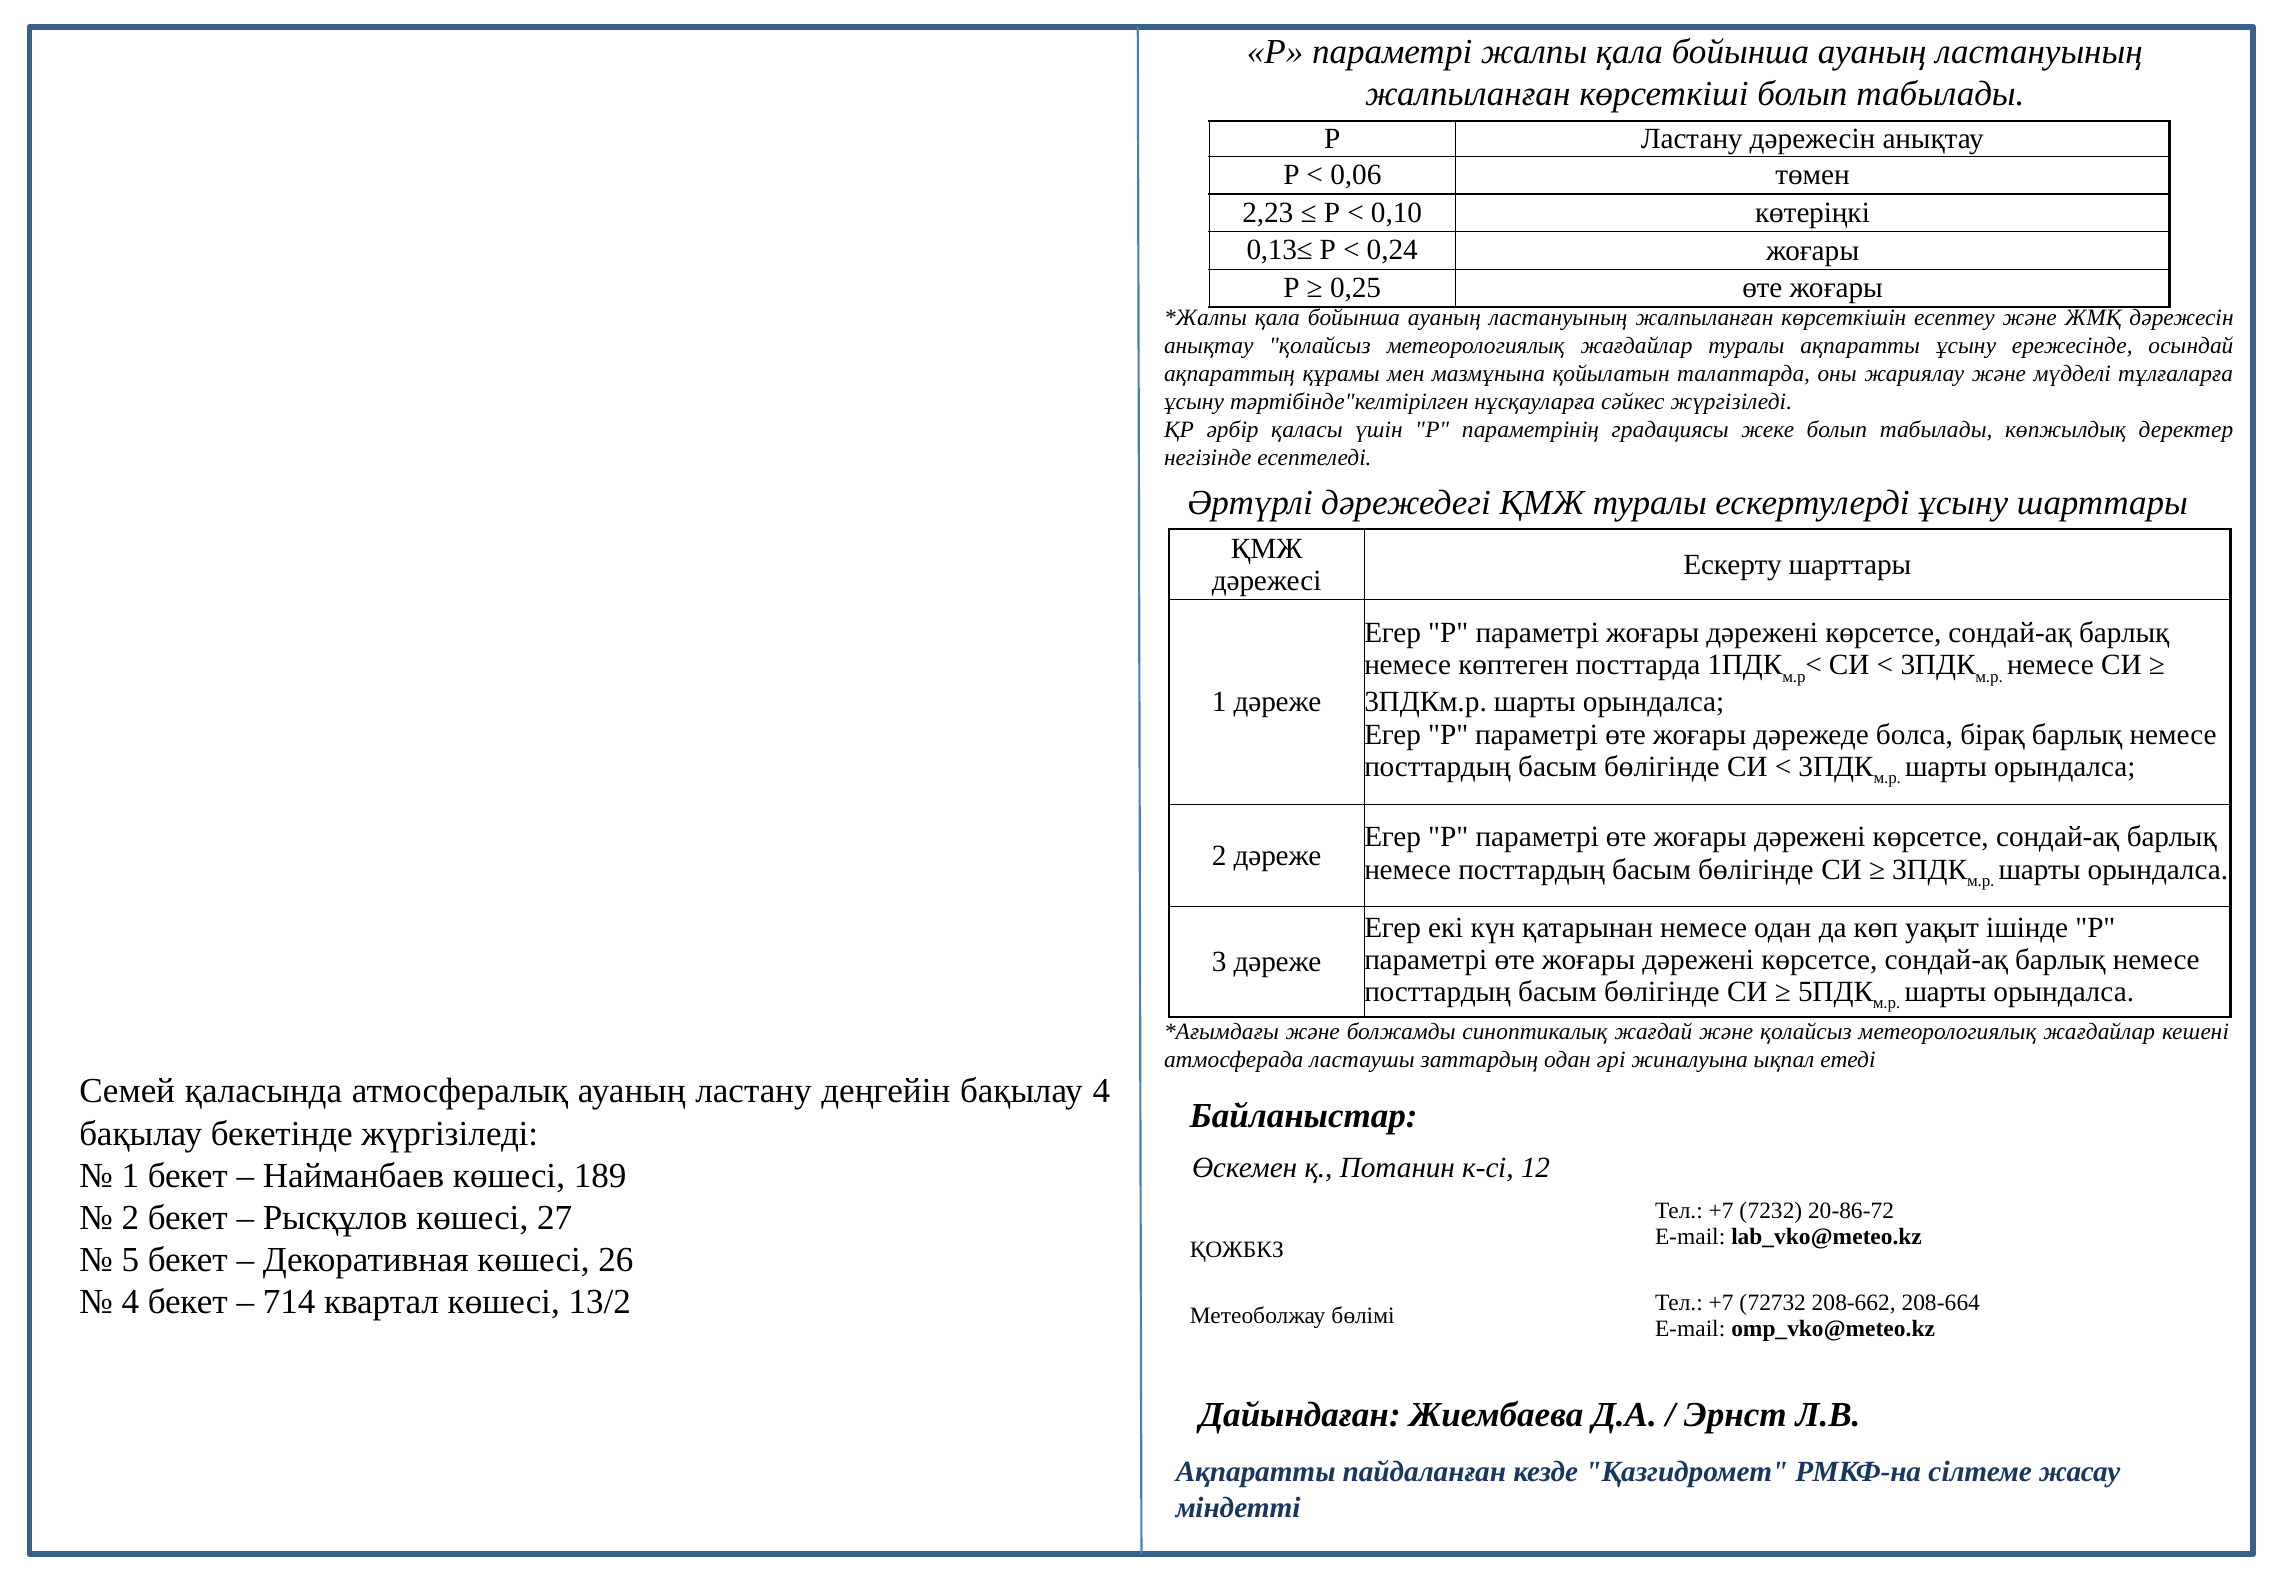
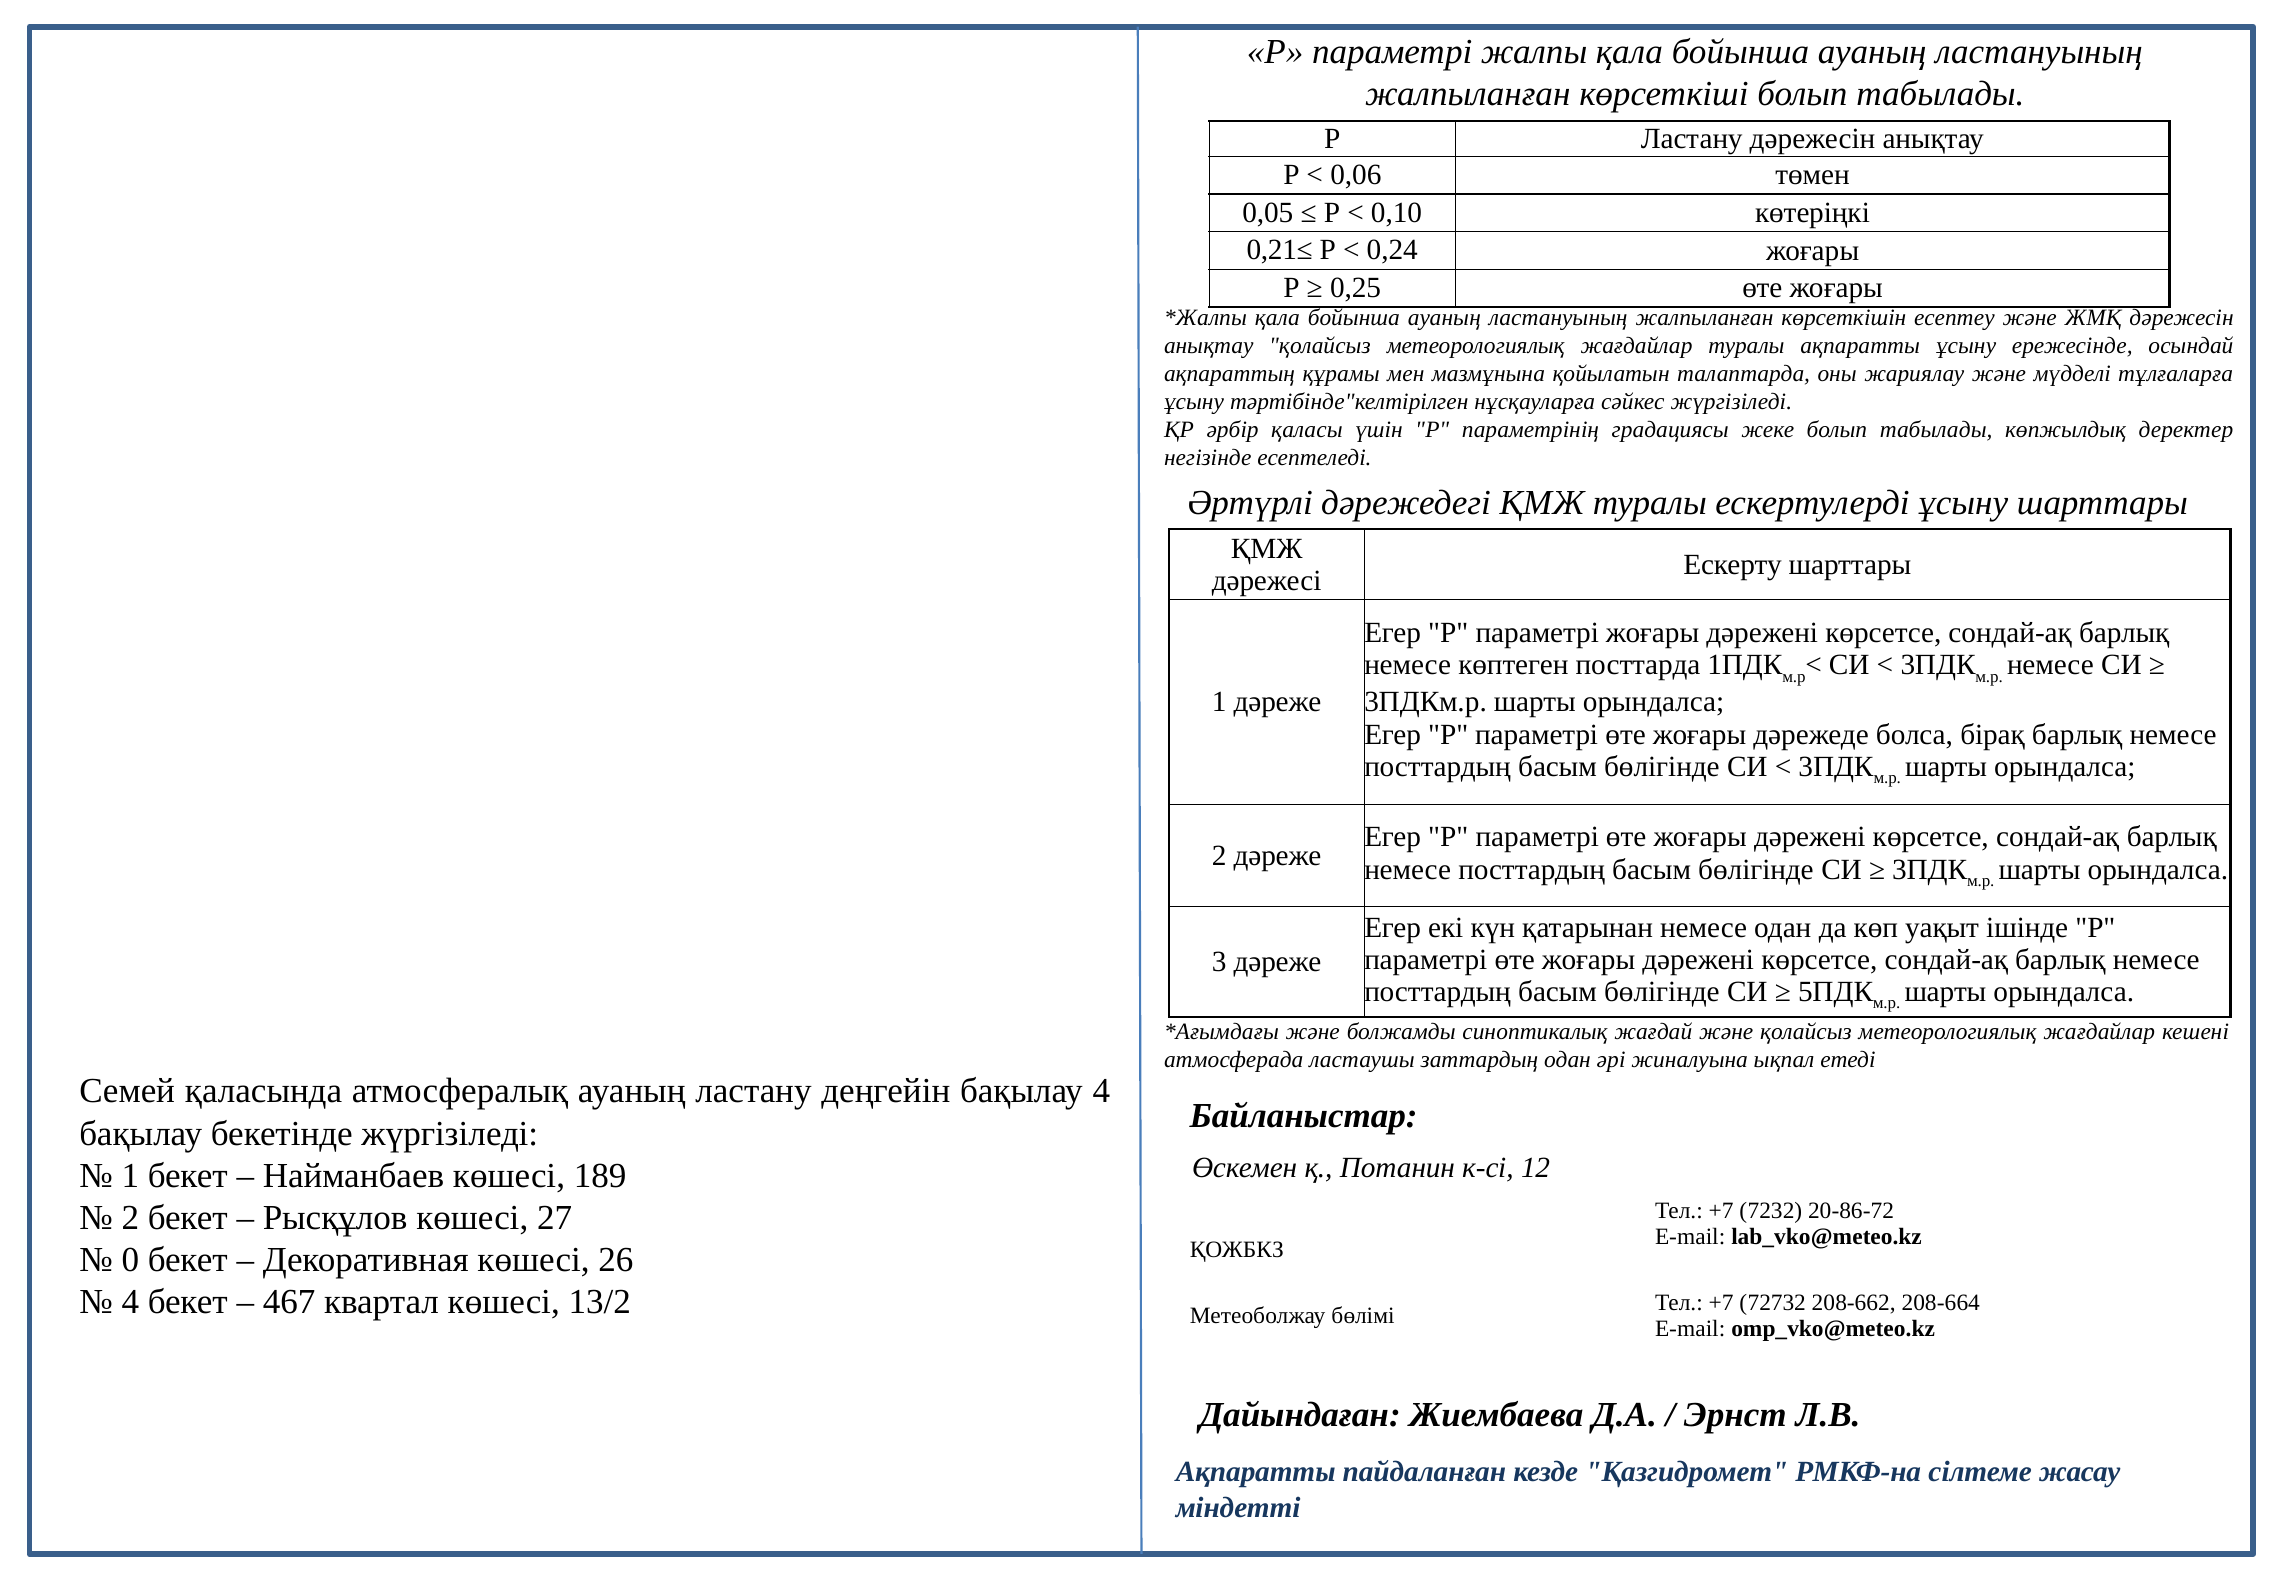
2,23: 2,23 -> 0,05
0,13≤: 0,13≤ -> 0,21≤
5: 5 -> 0
714: 714 -> 467
